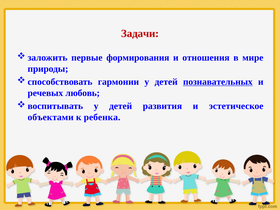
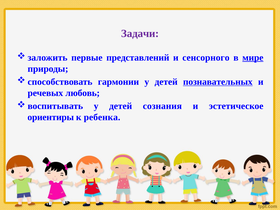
Задачи colour: red -> purple
формирования: формирования -> представлений
отношения: отношения -> сенсорного
мире underline: none -> present
развития: развития -> сознания
объектами: объектами -> ориентиры
